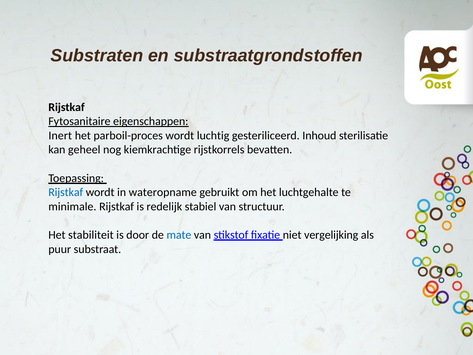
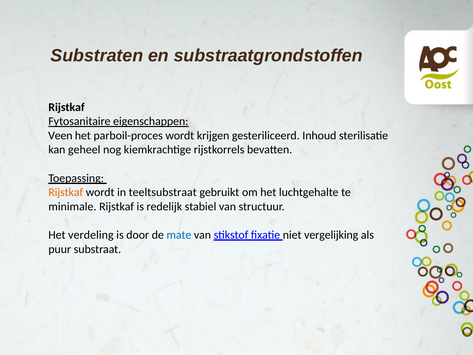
Inert: Inert -> Veen
luchtig: luchtig -> krijgen
Rijstkaf at (66, 192) colour: blue -> orange
wateropname: wateropname -> teeltsubstraat
stabiliteit: stabiliteit -> verdeling
